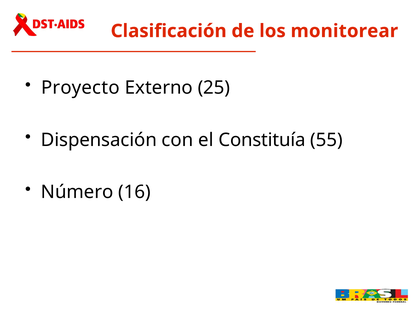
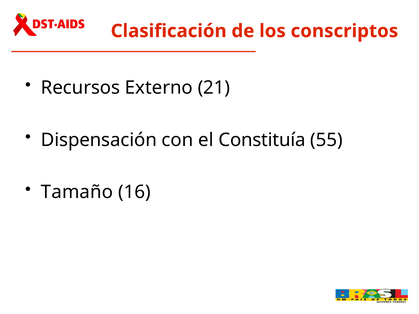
monitorear: monitorear -> conscriptos
Proyecto: Proyecto -> Recursos
25: 25 -> 21
Número: Número -> Tamaño
